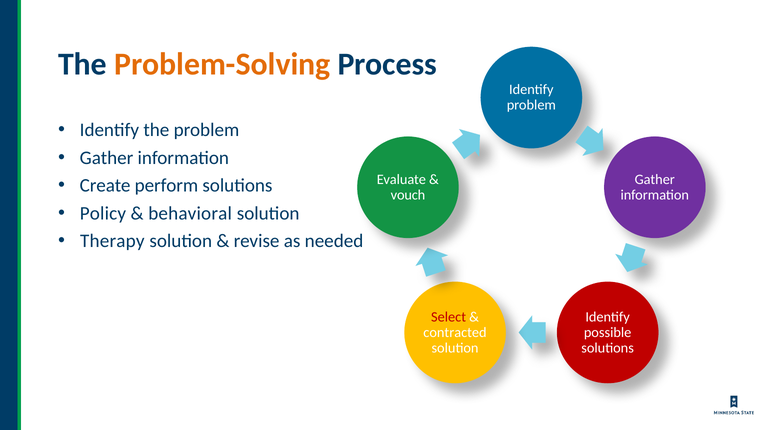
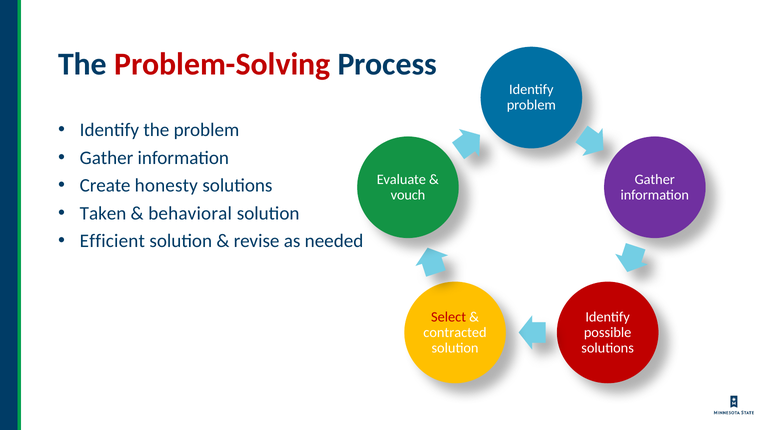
Problem-Solving colour: orange -> red
perform: perform -> honesty
Policy: Policy -> Taken
Therapy: Therapy -> Efficient
